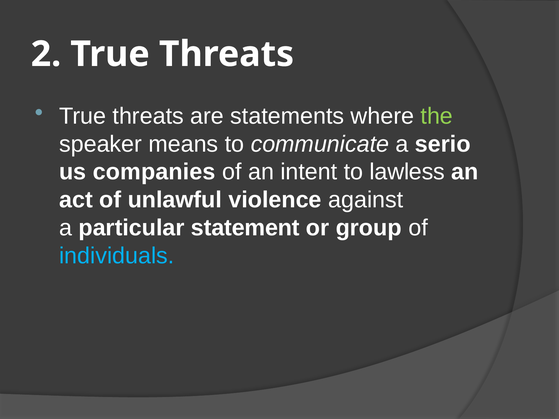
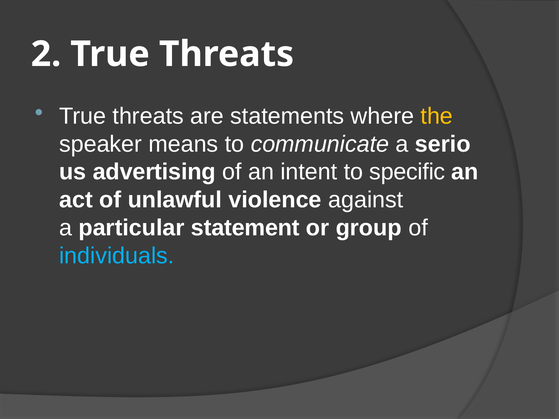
the colour: light green -> yellow
companies: companies -> advertising
lawless: lawless -> specific
